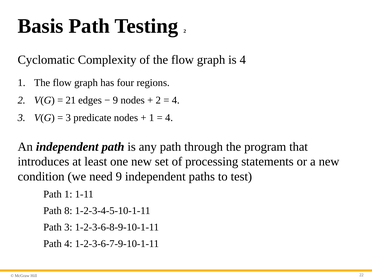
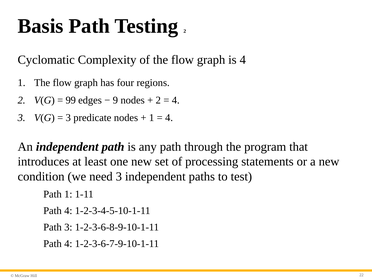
21: 21 -> 99
need 9: 9 -> 3
8 at (68, 211): 8 -> 4
